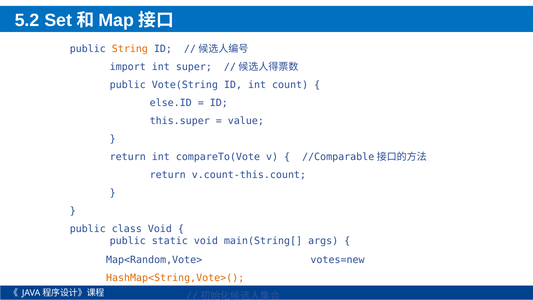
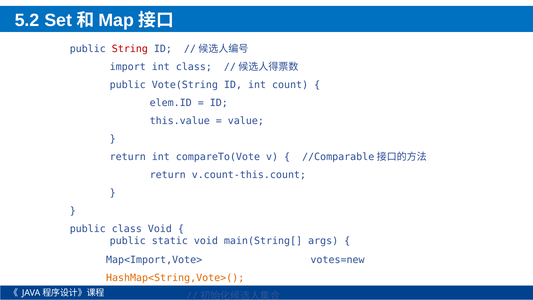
String colour: orange -> red
int super: super -> class
else.ID: else.ID -> elem.ID
this.super: this.super -> this.value
Map<Random,Vote>: Map<Random,Vote> -> Map<Import,Vote>
